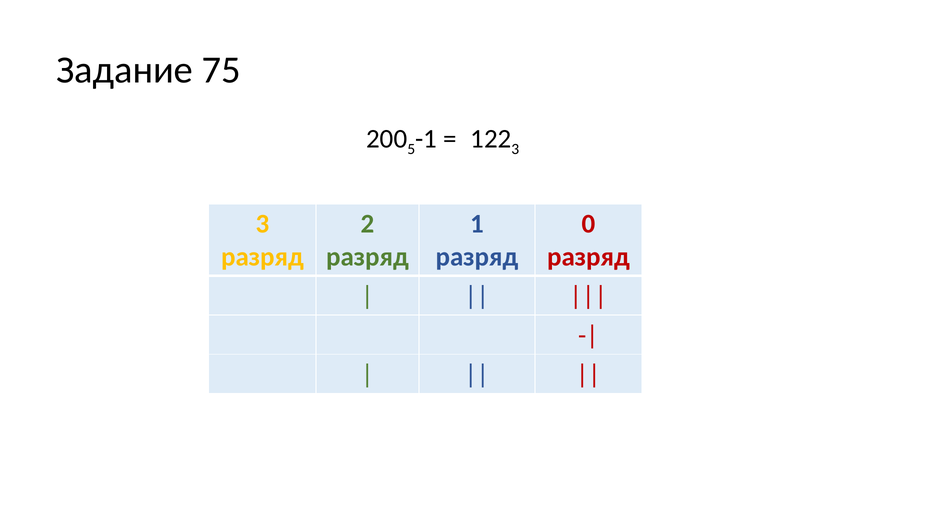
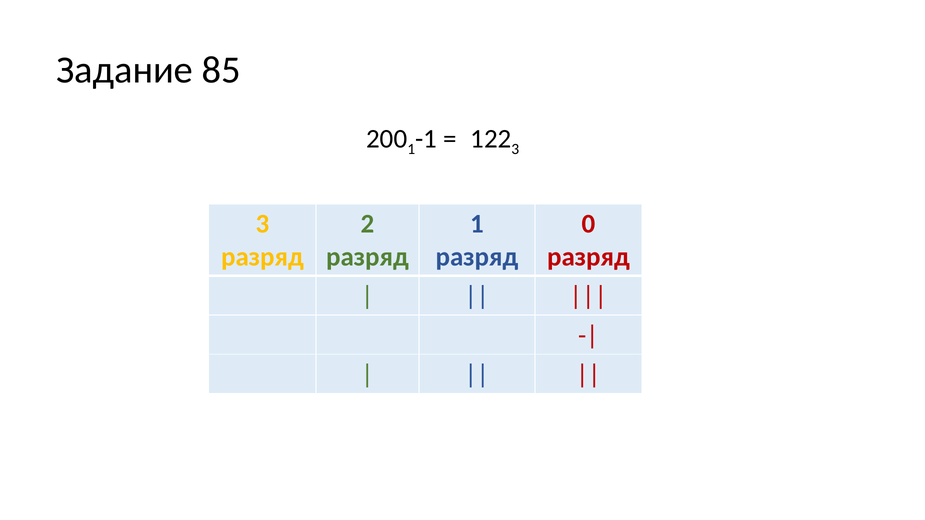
75: 75 -> 85
5 at (411, 149): 5 -> 1
